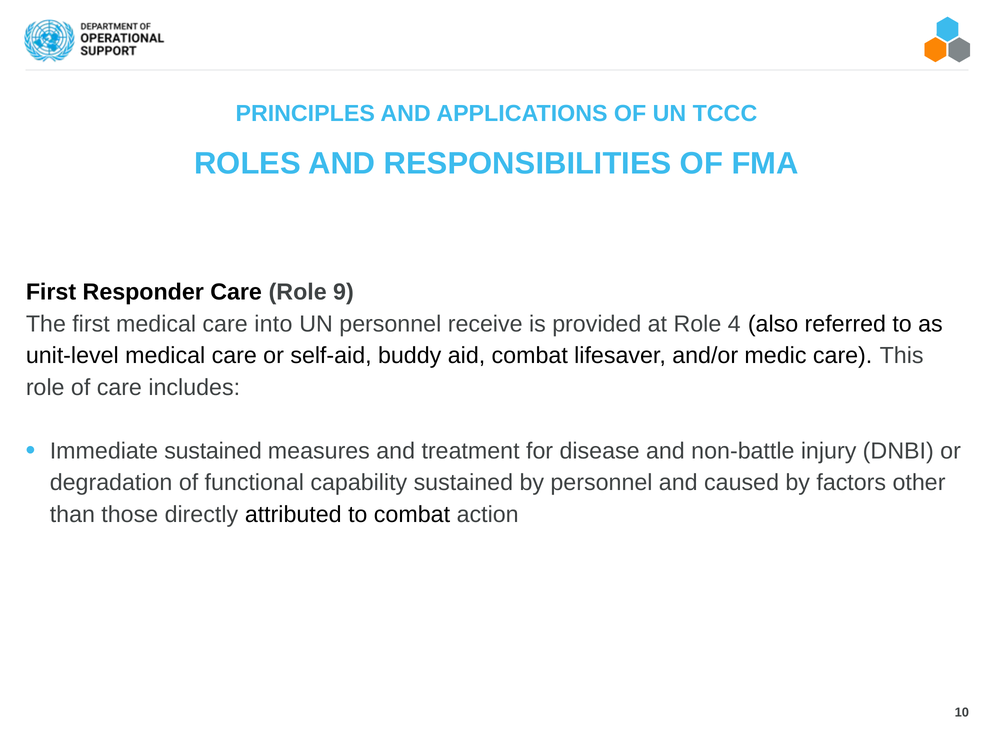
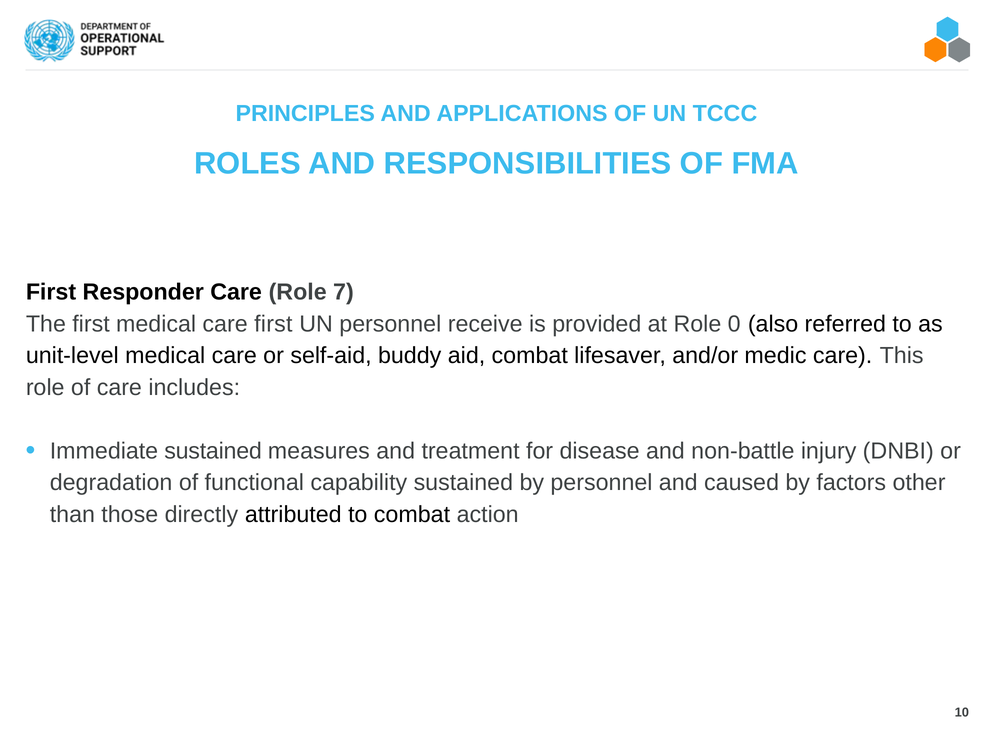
9: 9 -> 7
care into: into -> first
4: 4 -> 0
